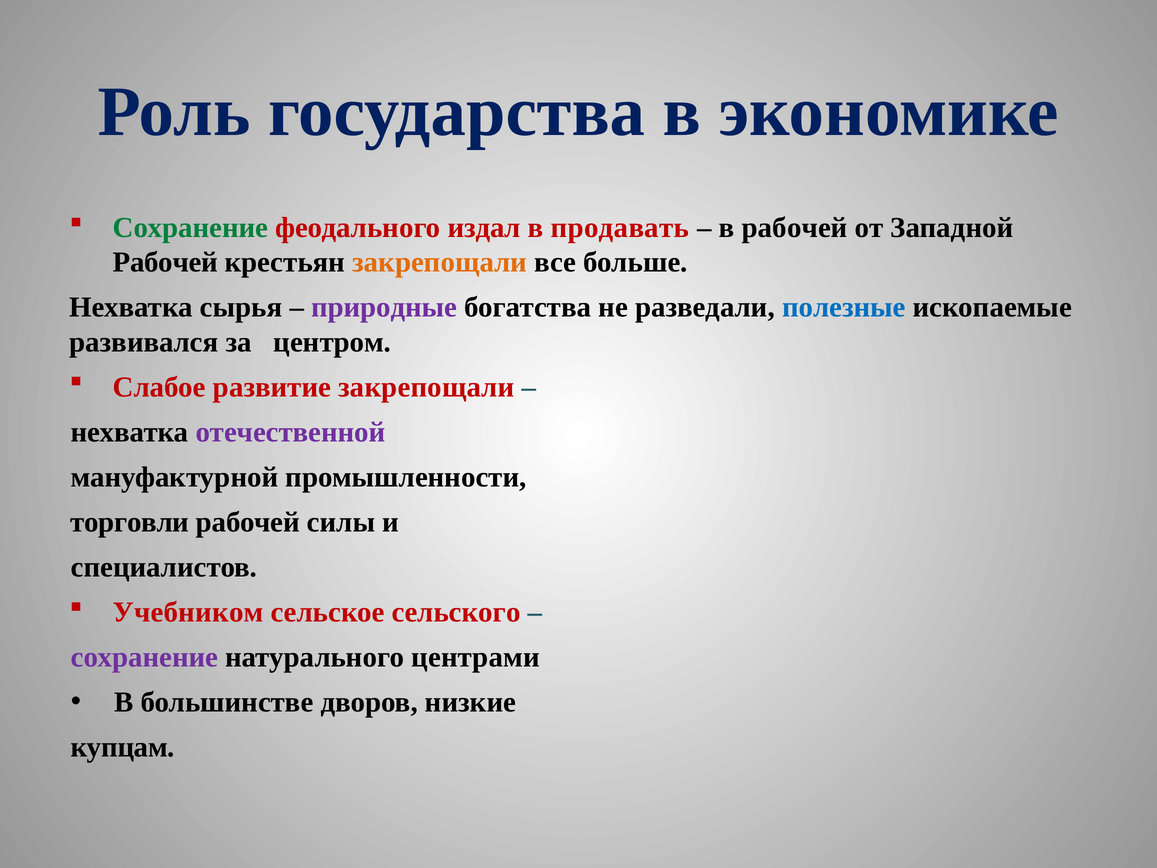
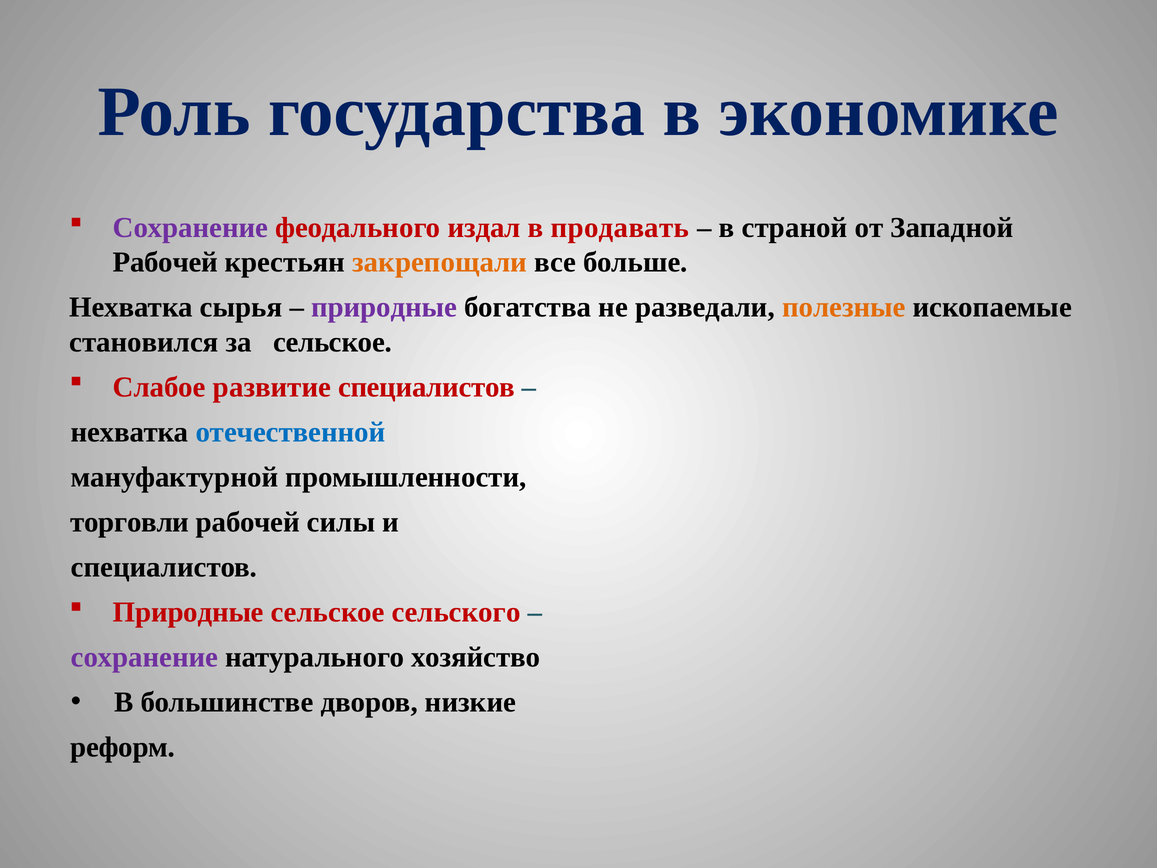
Сохранение at (190, 228) colour: green -> purple
в рабочей: рабочей -> страной
полезные colour: blue -> orange
развивался: развивался -> становился
за центром: центром -> сельское
развитие закрепощали: закрепощали -> специалистов
отечественной colour: purple -> blue
Учебником at (188, 612): Учебником -> Природные
центрами: центрами -> хозяйство
купцам: купцам -> реформ
